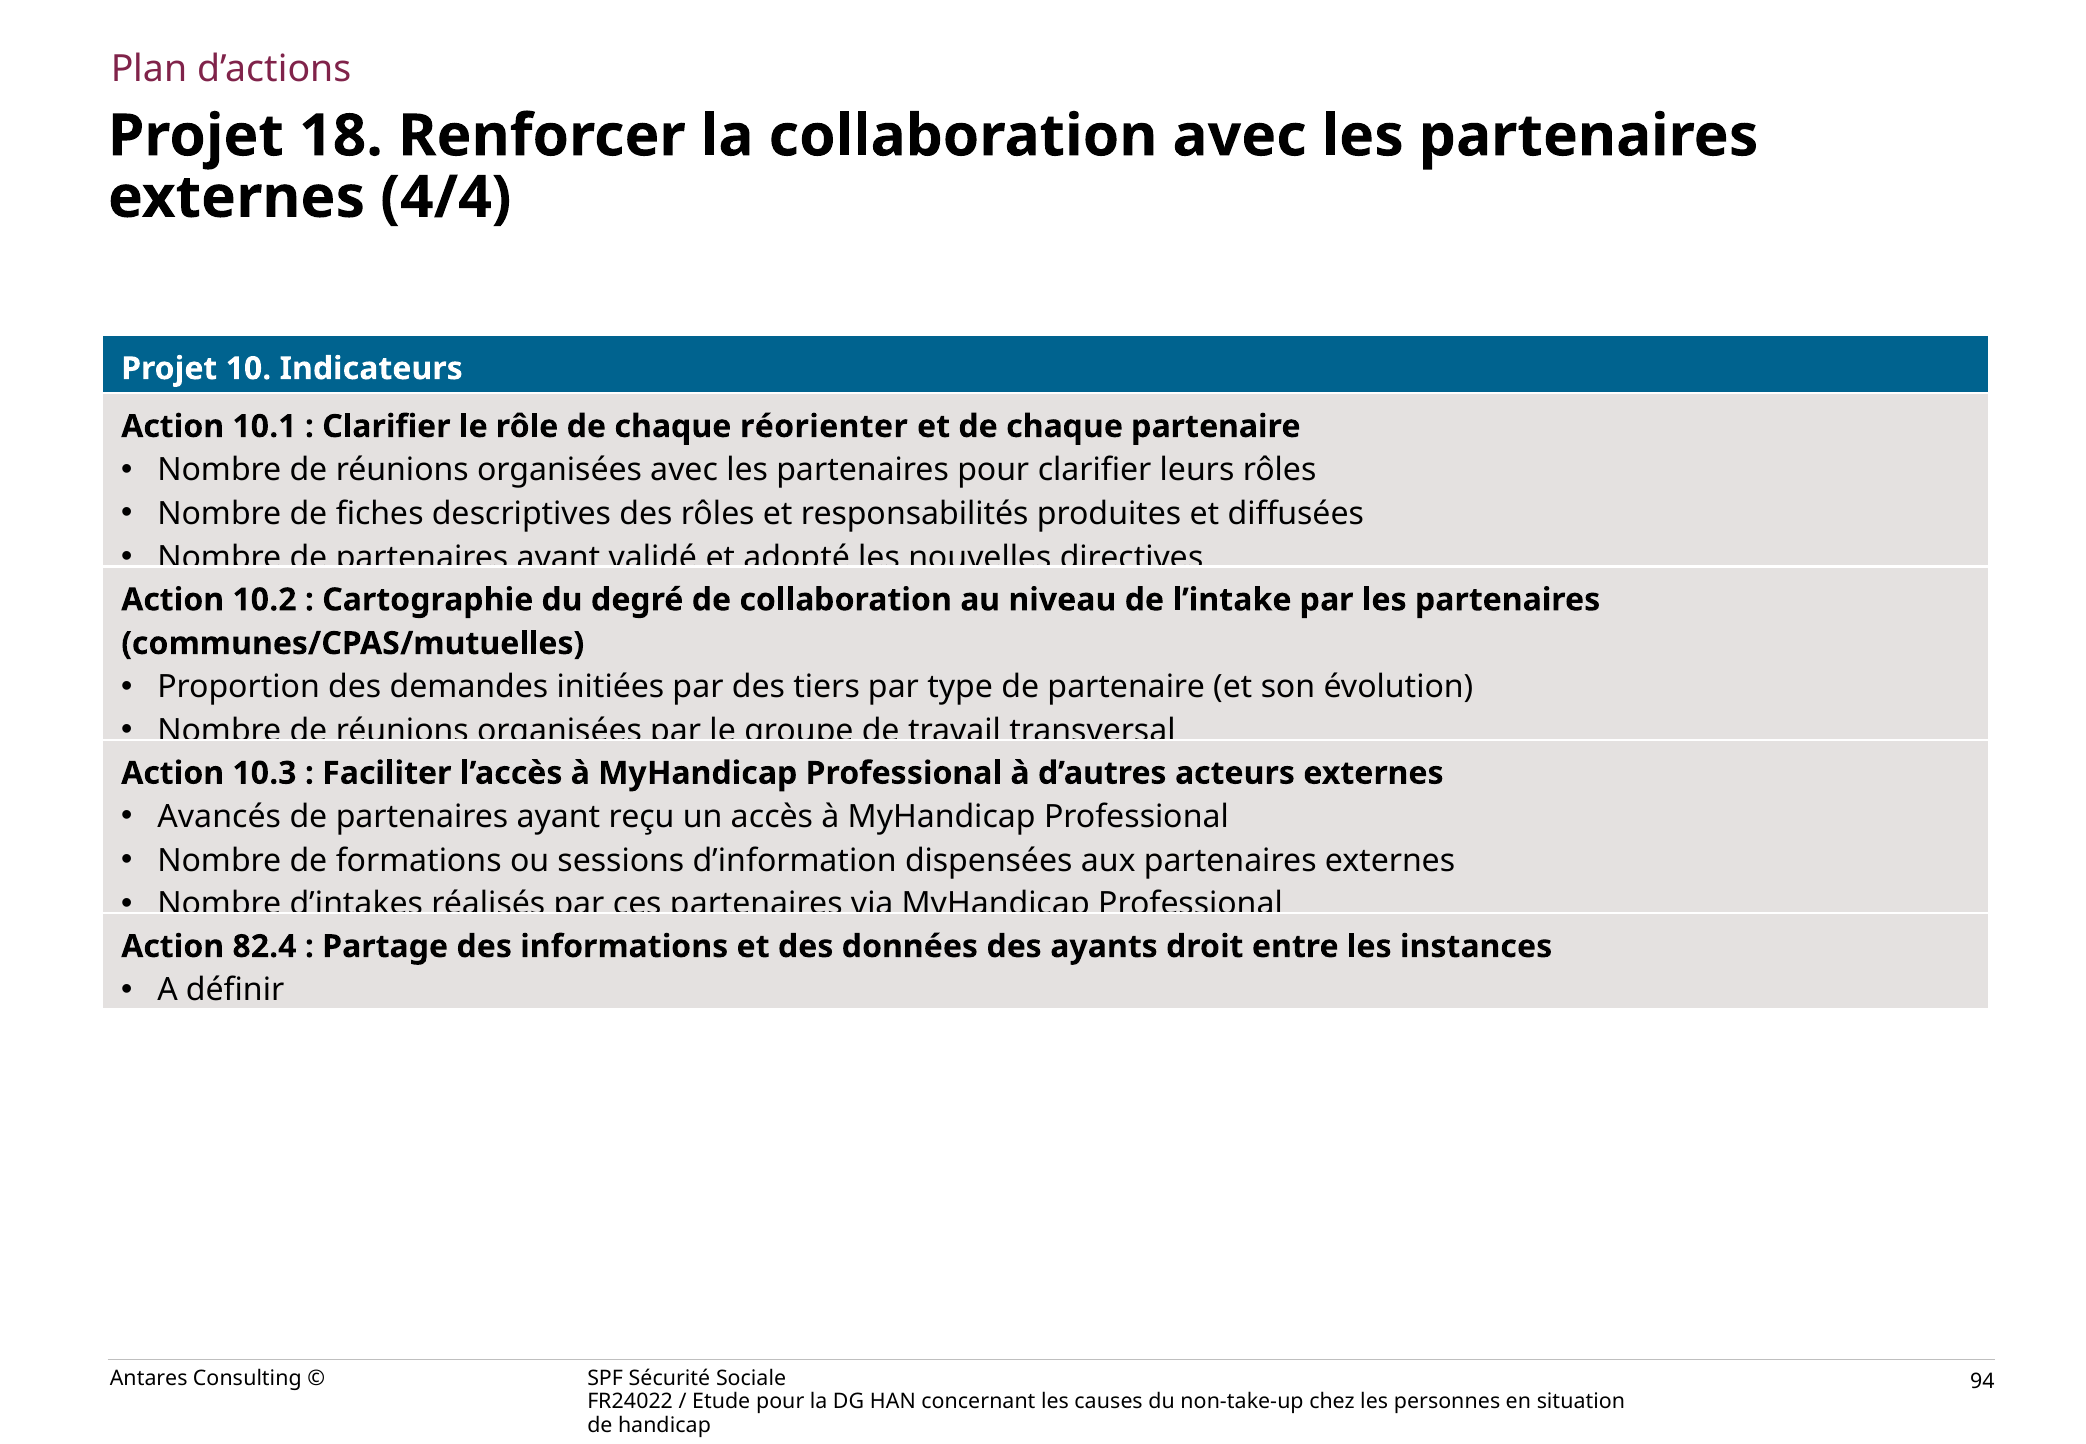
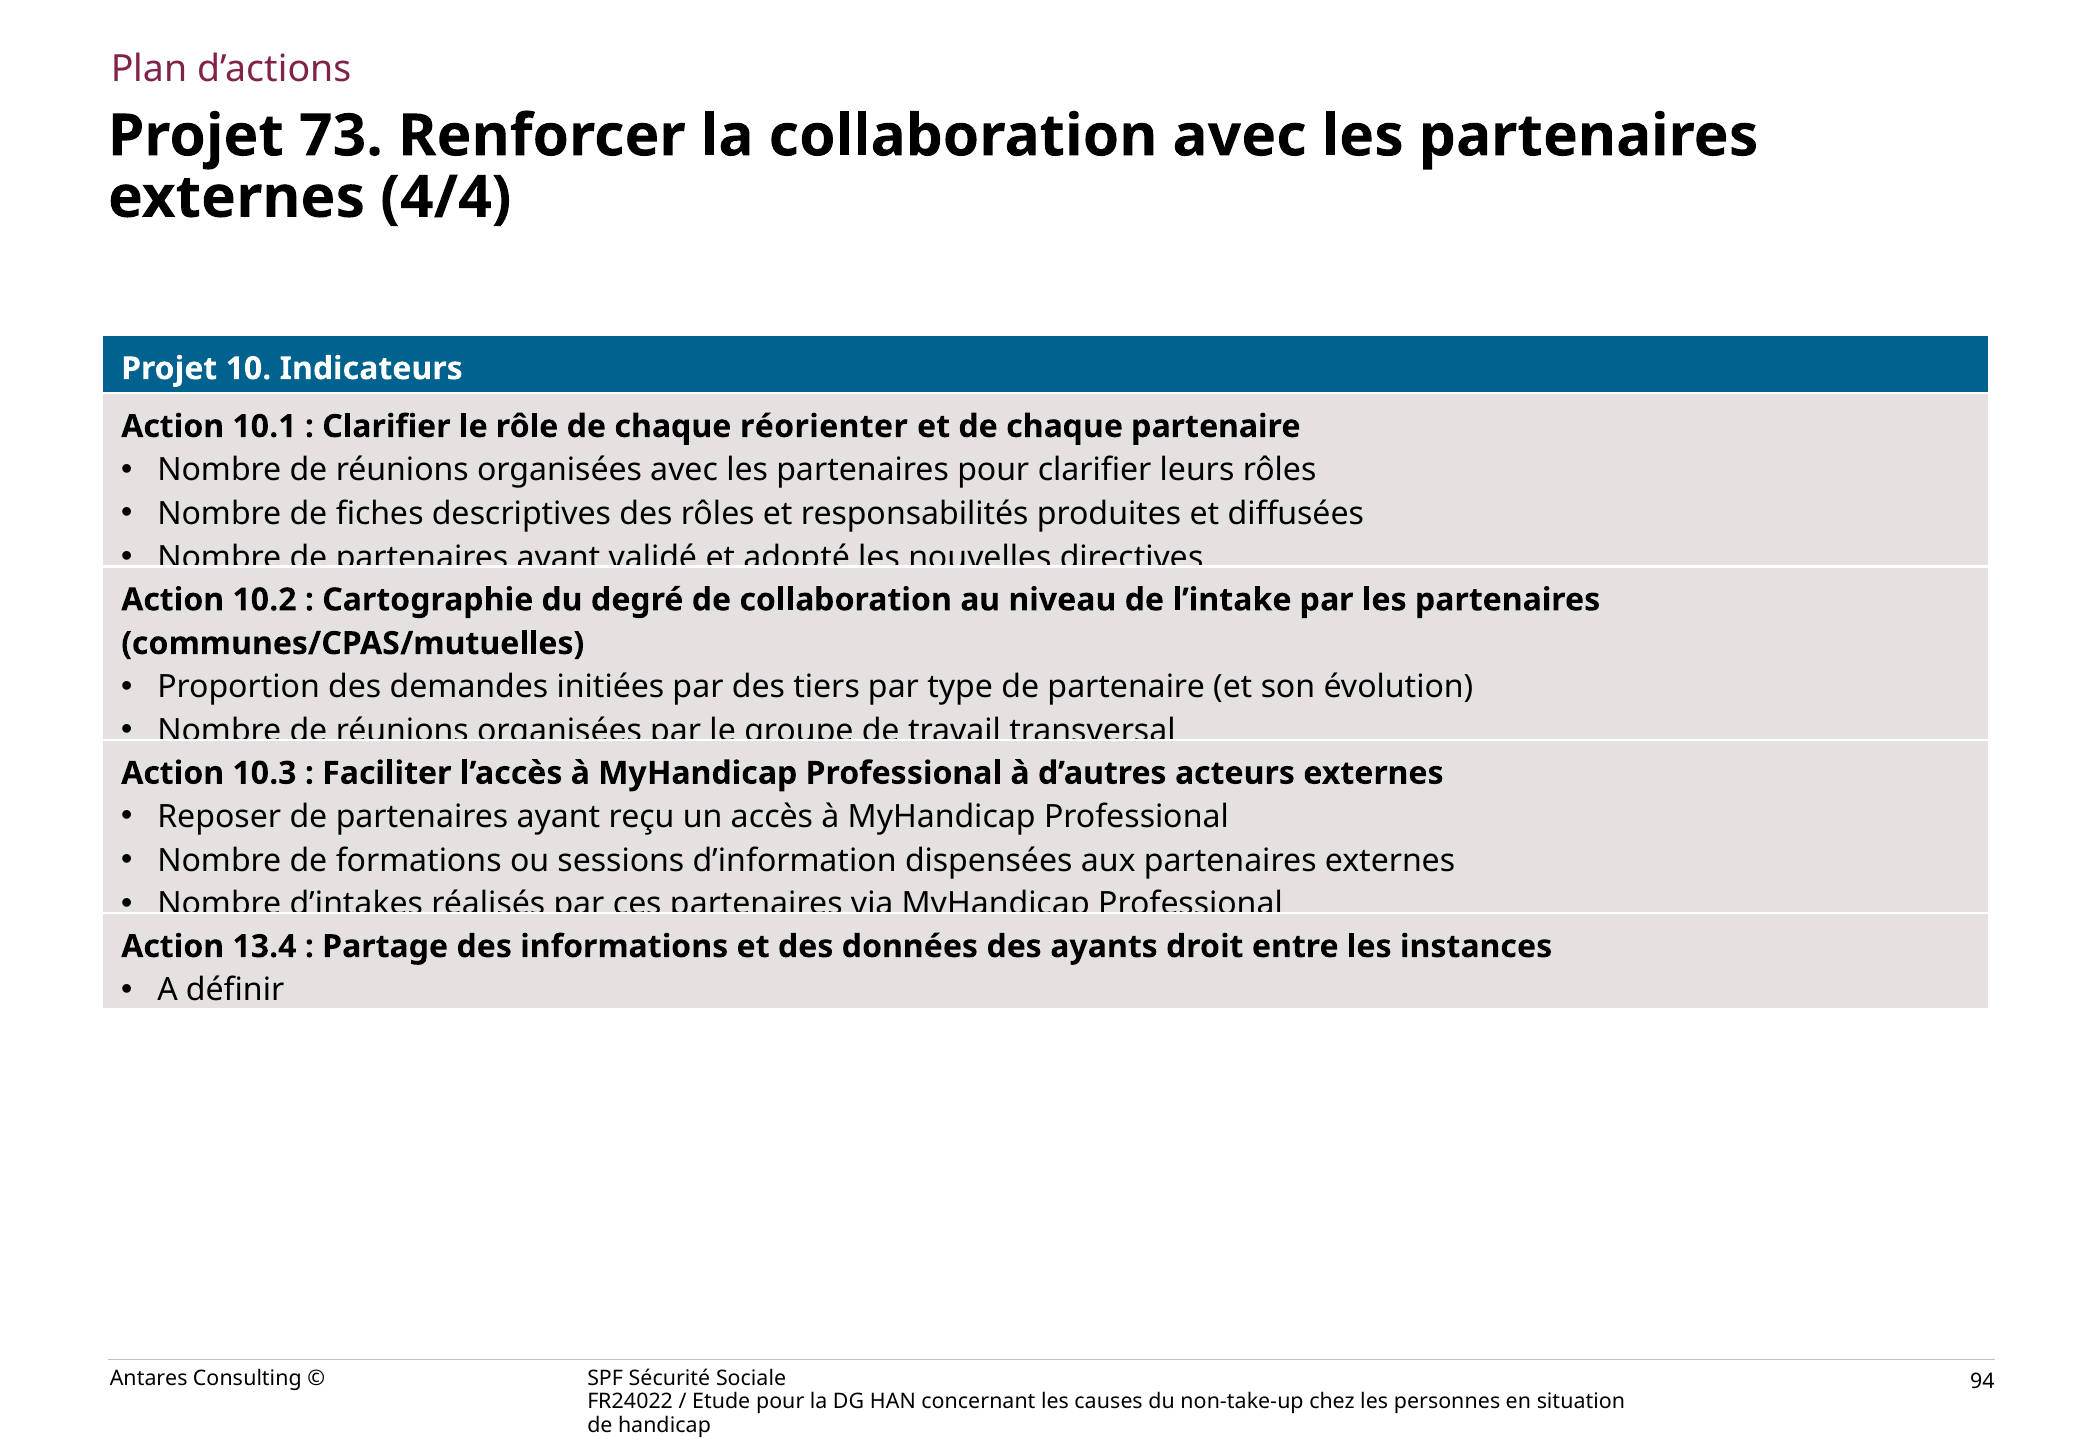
18: 18 -> 73
Avancés: Avancés -> Reposer
82.4: 82.4 -> 13.4
